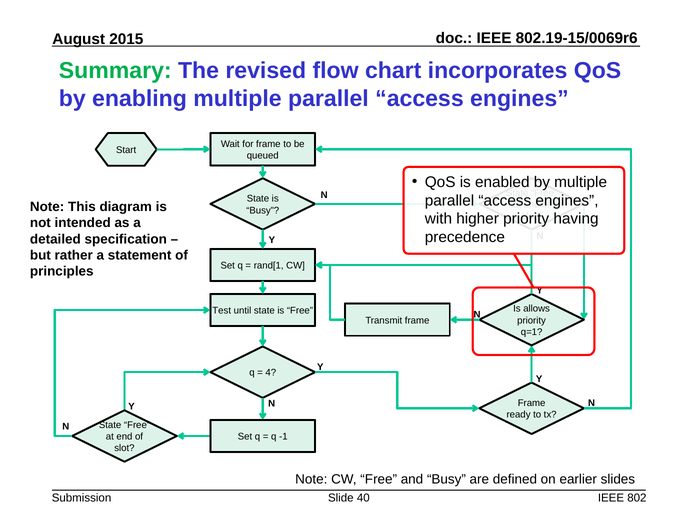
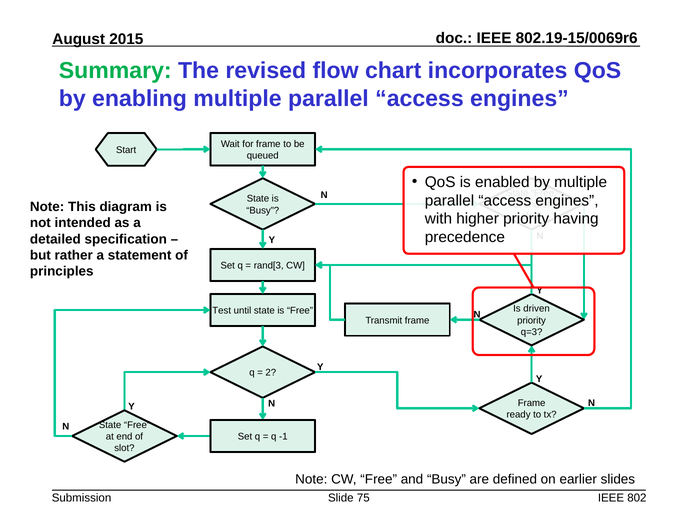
rand[1: rand[1 -> rand[3
allows: allows -> driven
q=1: q=1 -> q=3
4: 4 -> 2
40: 40 -> 75
